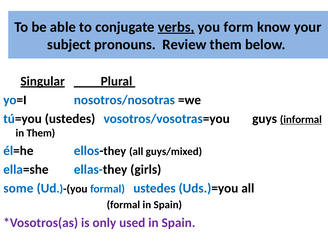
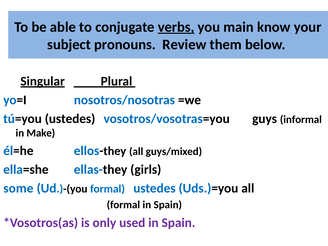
form: form -> main
informal underline: present -> none
in Them: Them -> Make
